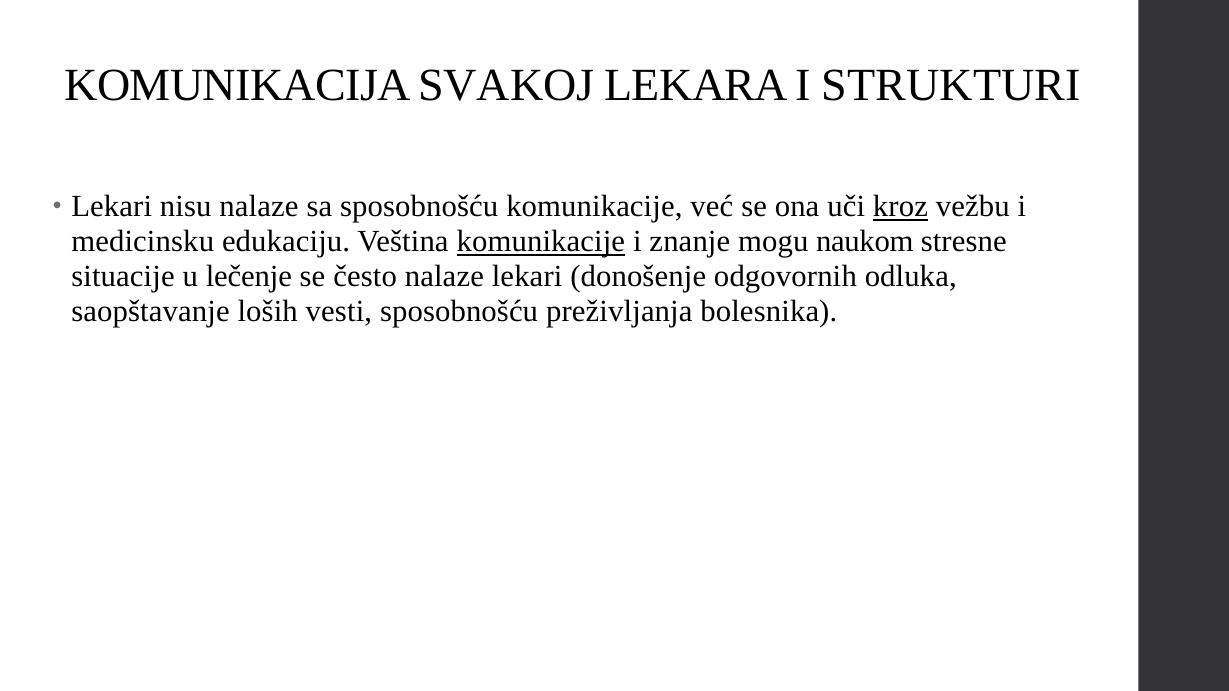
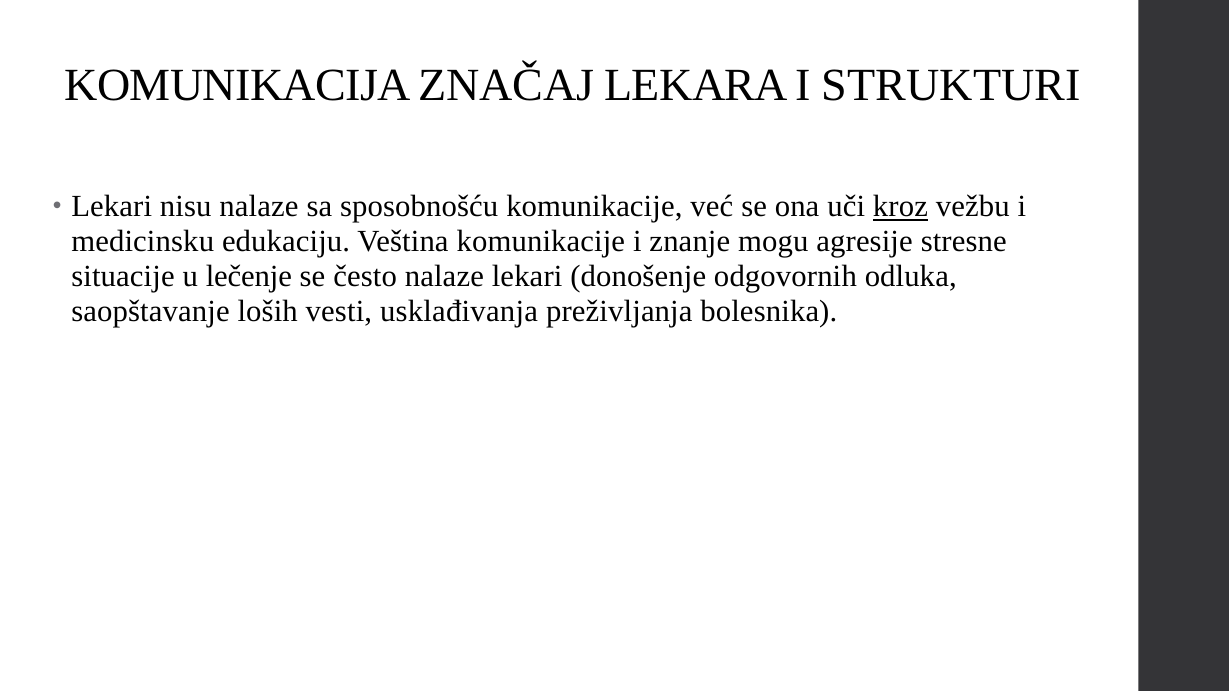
SVAKOJ: SVAKOJ -> ZNAČAJ
komunikacije at (541, 242) underline: present -> none
naukom: naukom -> agresije
vesti sposobnošću: sposobnošću -> usklađivanja
